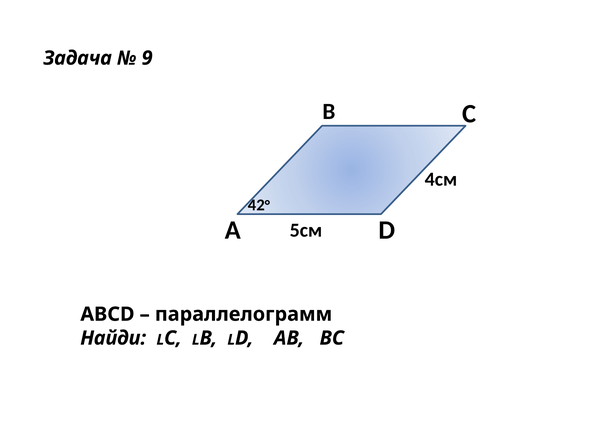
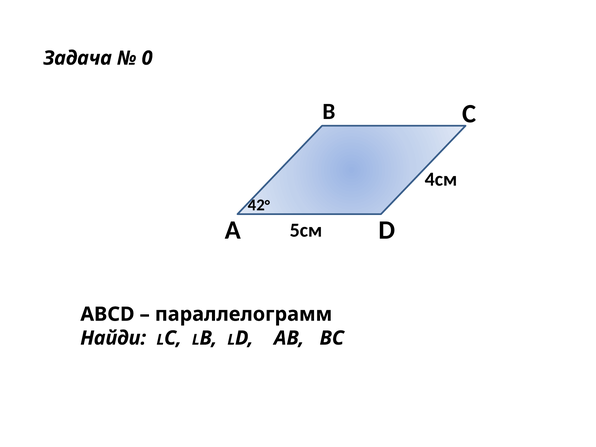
9: 9 -> 0
